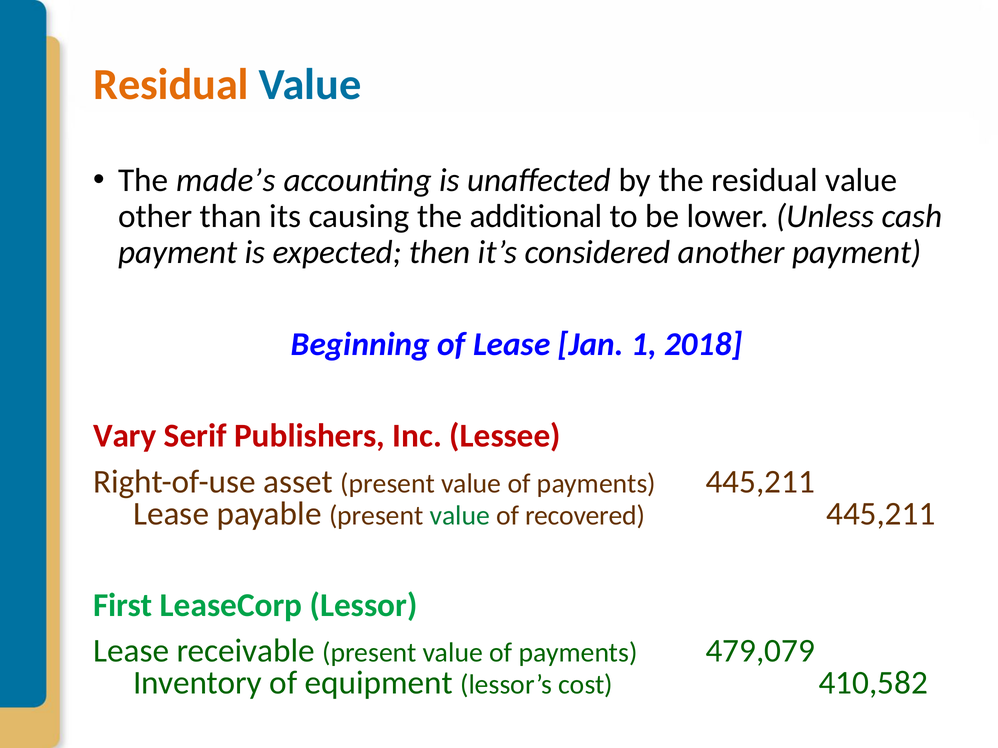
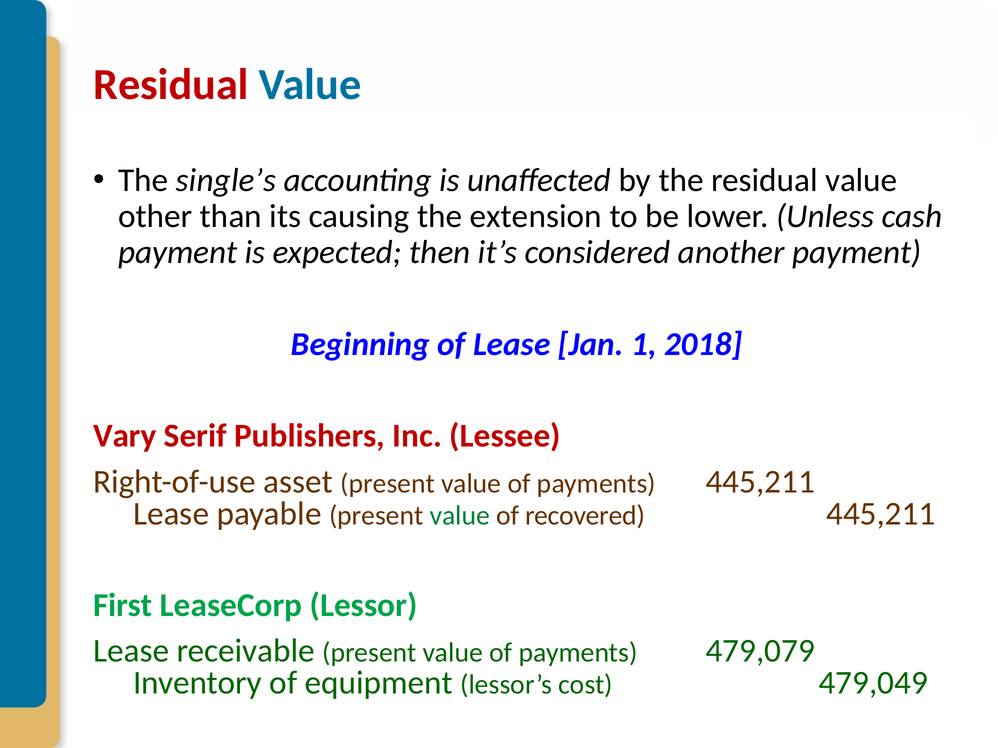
Residual at (171, 85) colour: orange -> red
made’s: made’s -> single’s
additional: additional -> extension
410,582: 410,582 -> 479,049
